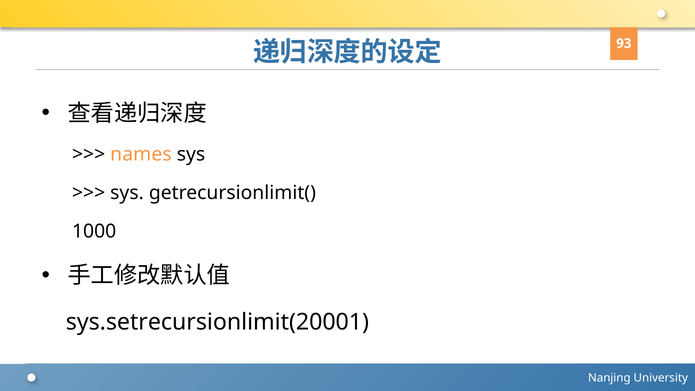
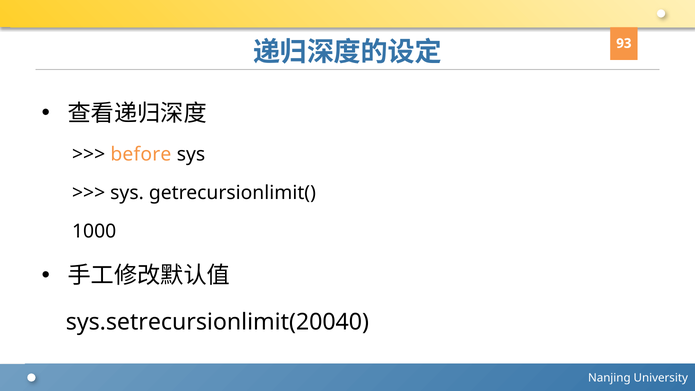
names: names -> before
sys.setrecursionlimit(20001: sys.setrecursionlimit(20001 -> sys.setrecursionlimit(20040
